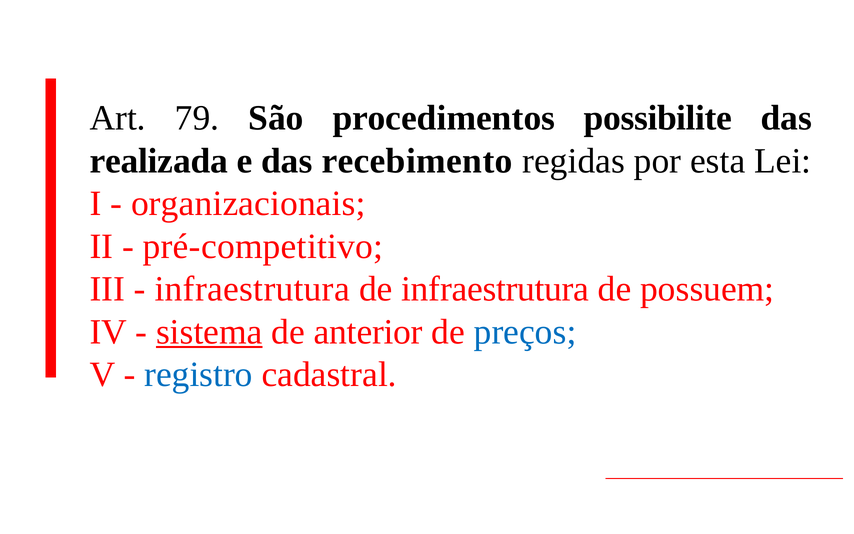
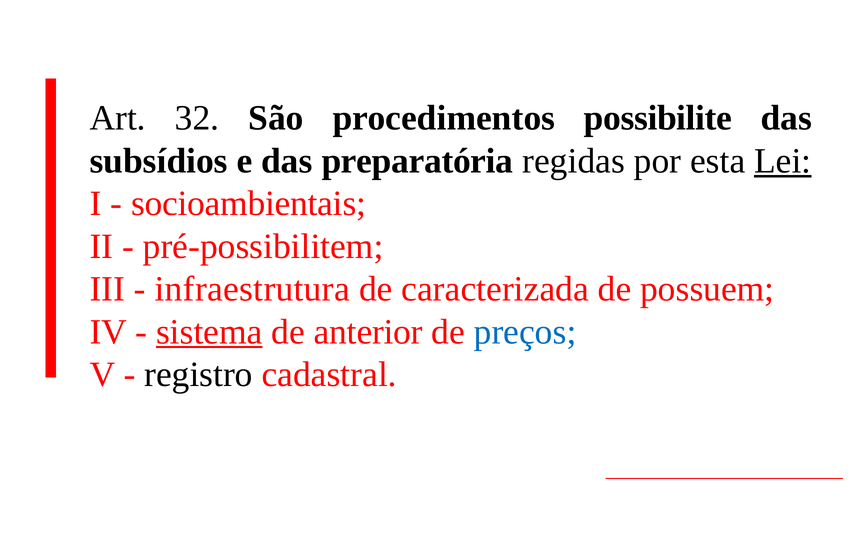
79: 79 -> 32
realizada: realizada -> subsídios
recebimento: recebimento -> preparatória
Lei underline: none -> present
organizacionais: organizacionais -> socioambientais
pré-competitivo: pré-competitivo -> pré-possibilitem
de infraestrutura: infraestrutura -> caracterizada
registro colour: blue -> black
